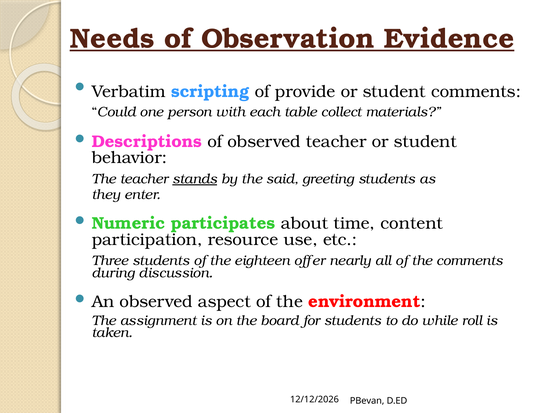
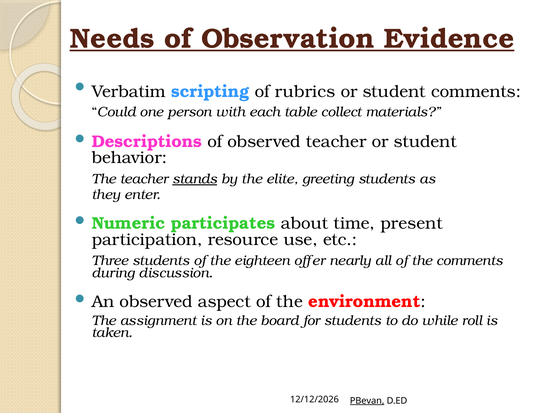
provide: provide -> rubrics
said: said -> elite
content: content -> present
PBevan underline: none -> present
